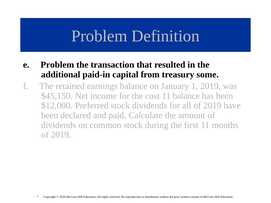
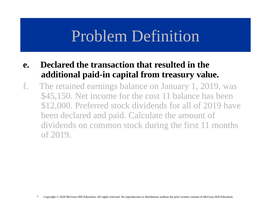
e Problem: Problem -> Declared
some: some -> value
